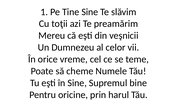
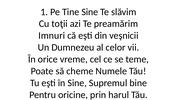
Mereu: Mereu -> Imnuri
